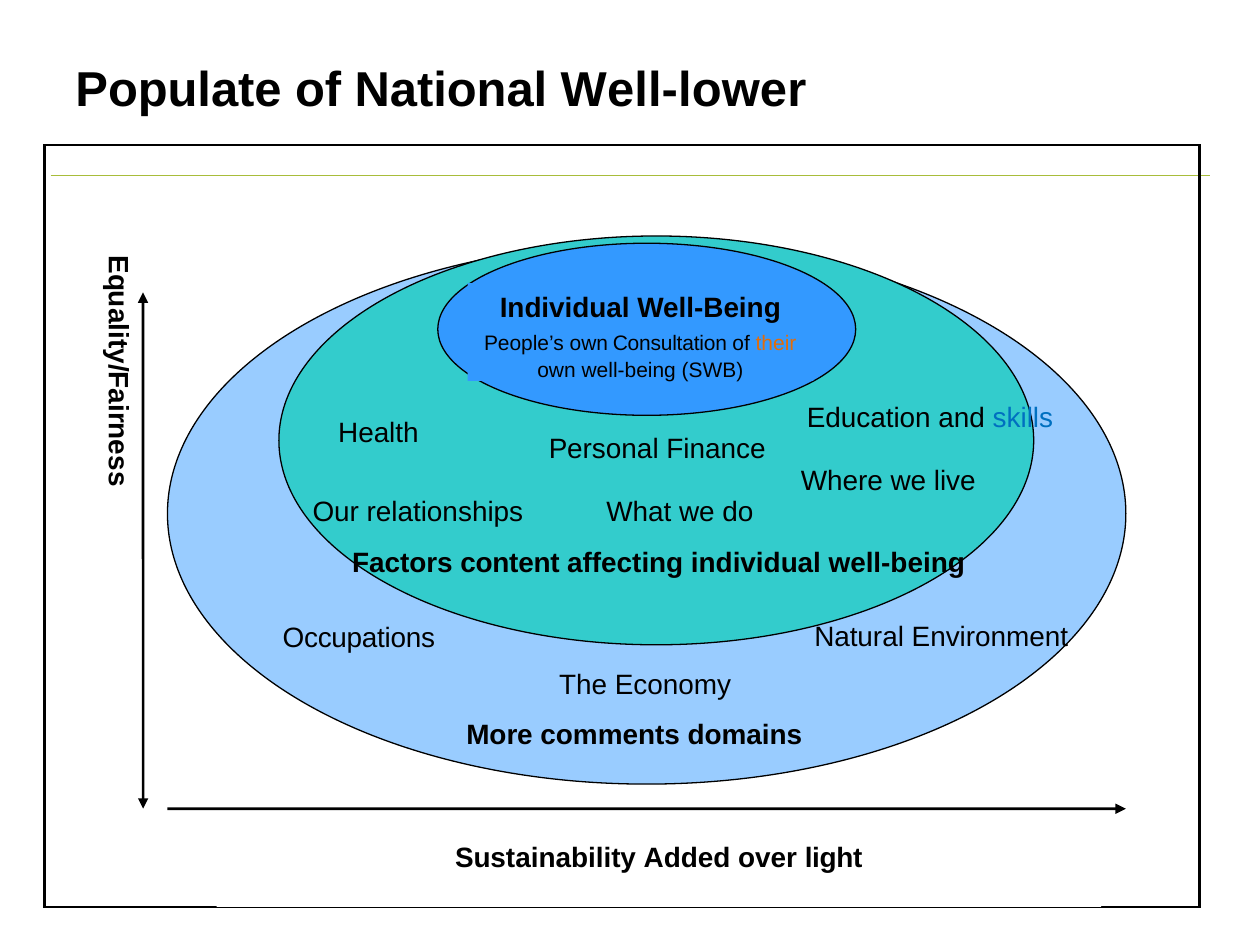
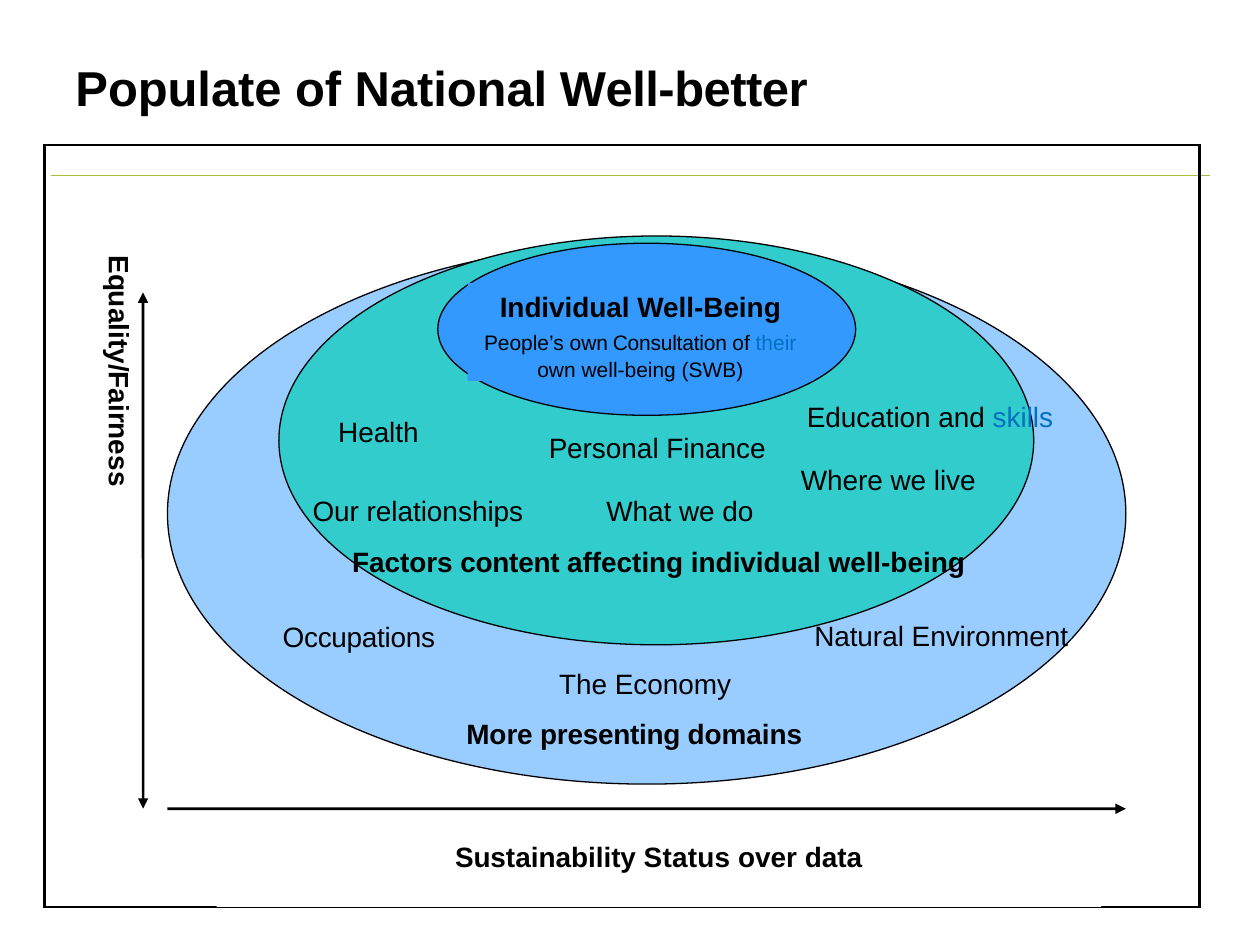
Well-lower: Well-lower -> Well-better
their colour: orange -> blue
comments: comments -> presenting
Added: Added -> Status
light: light -> data
